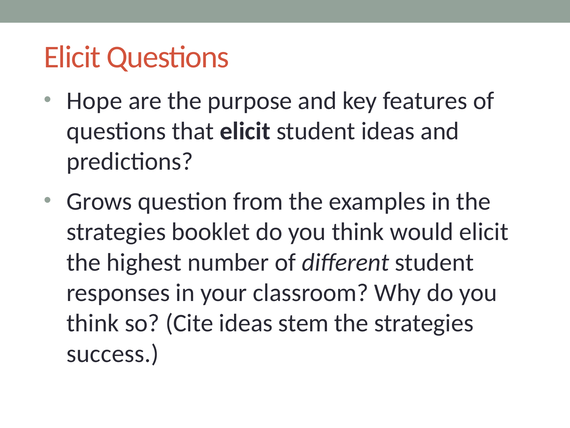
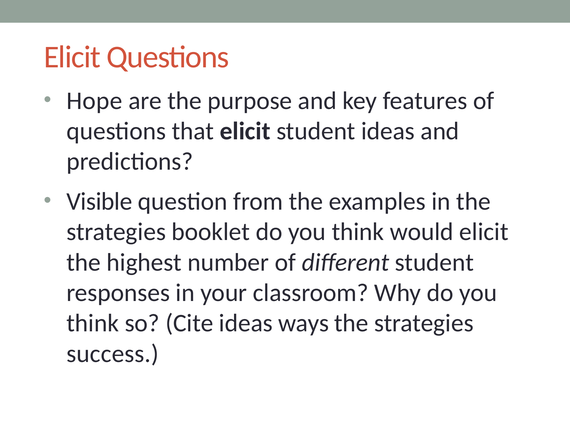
Grows: Grows -> Visible
stem: stem -> ways
